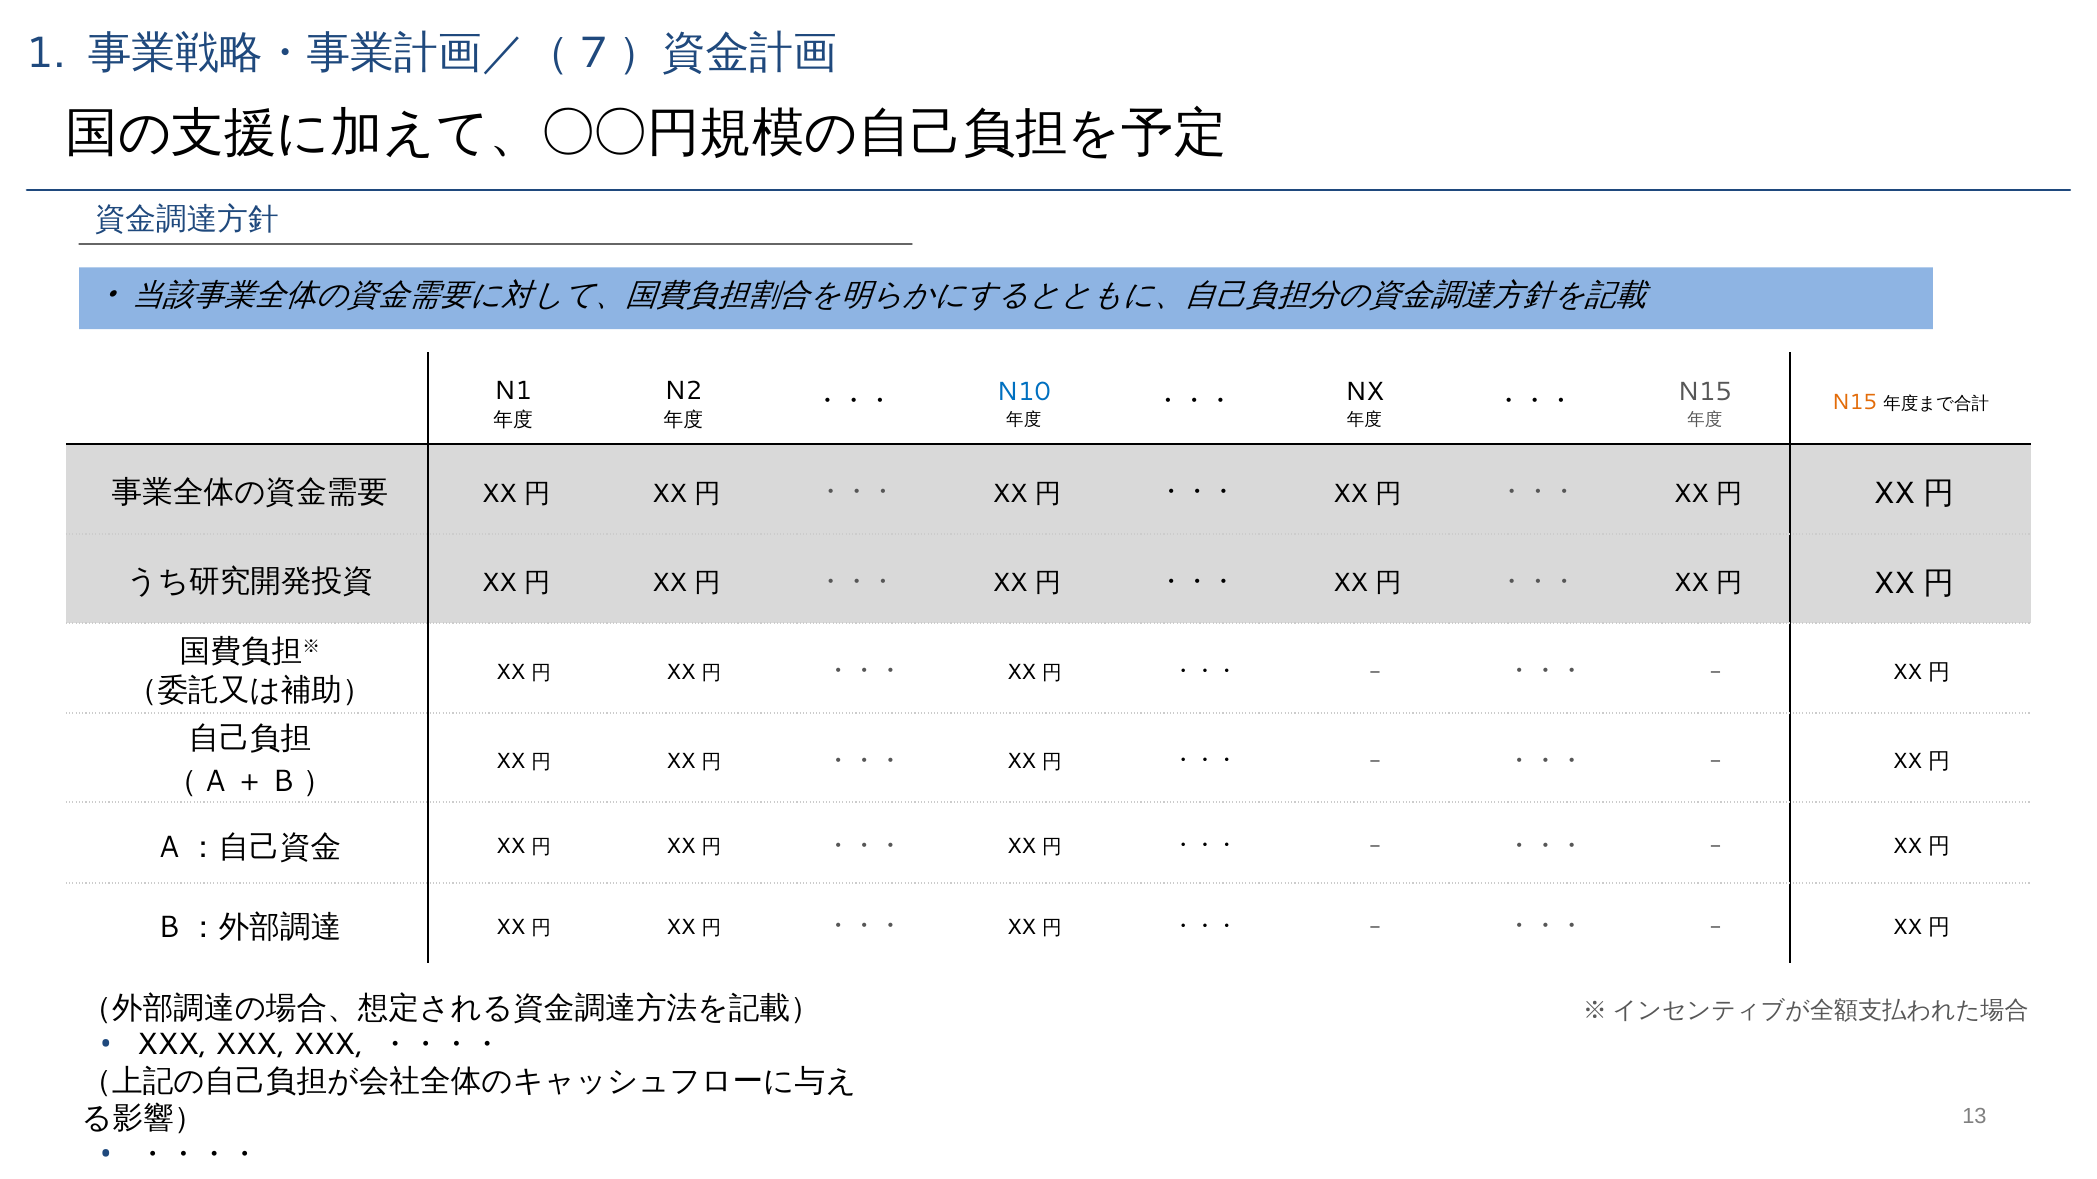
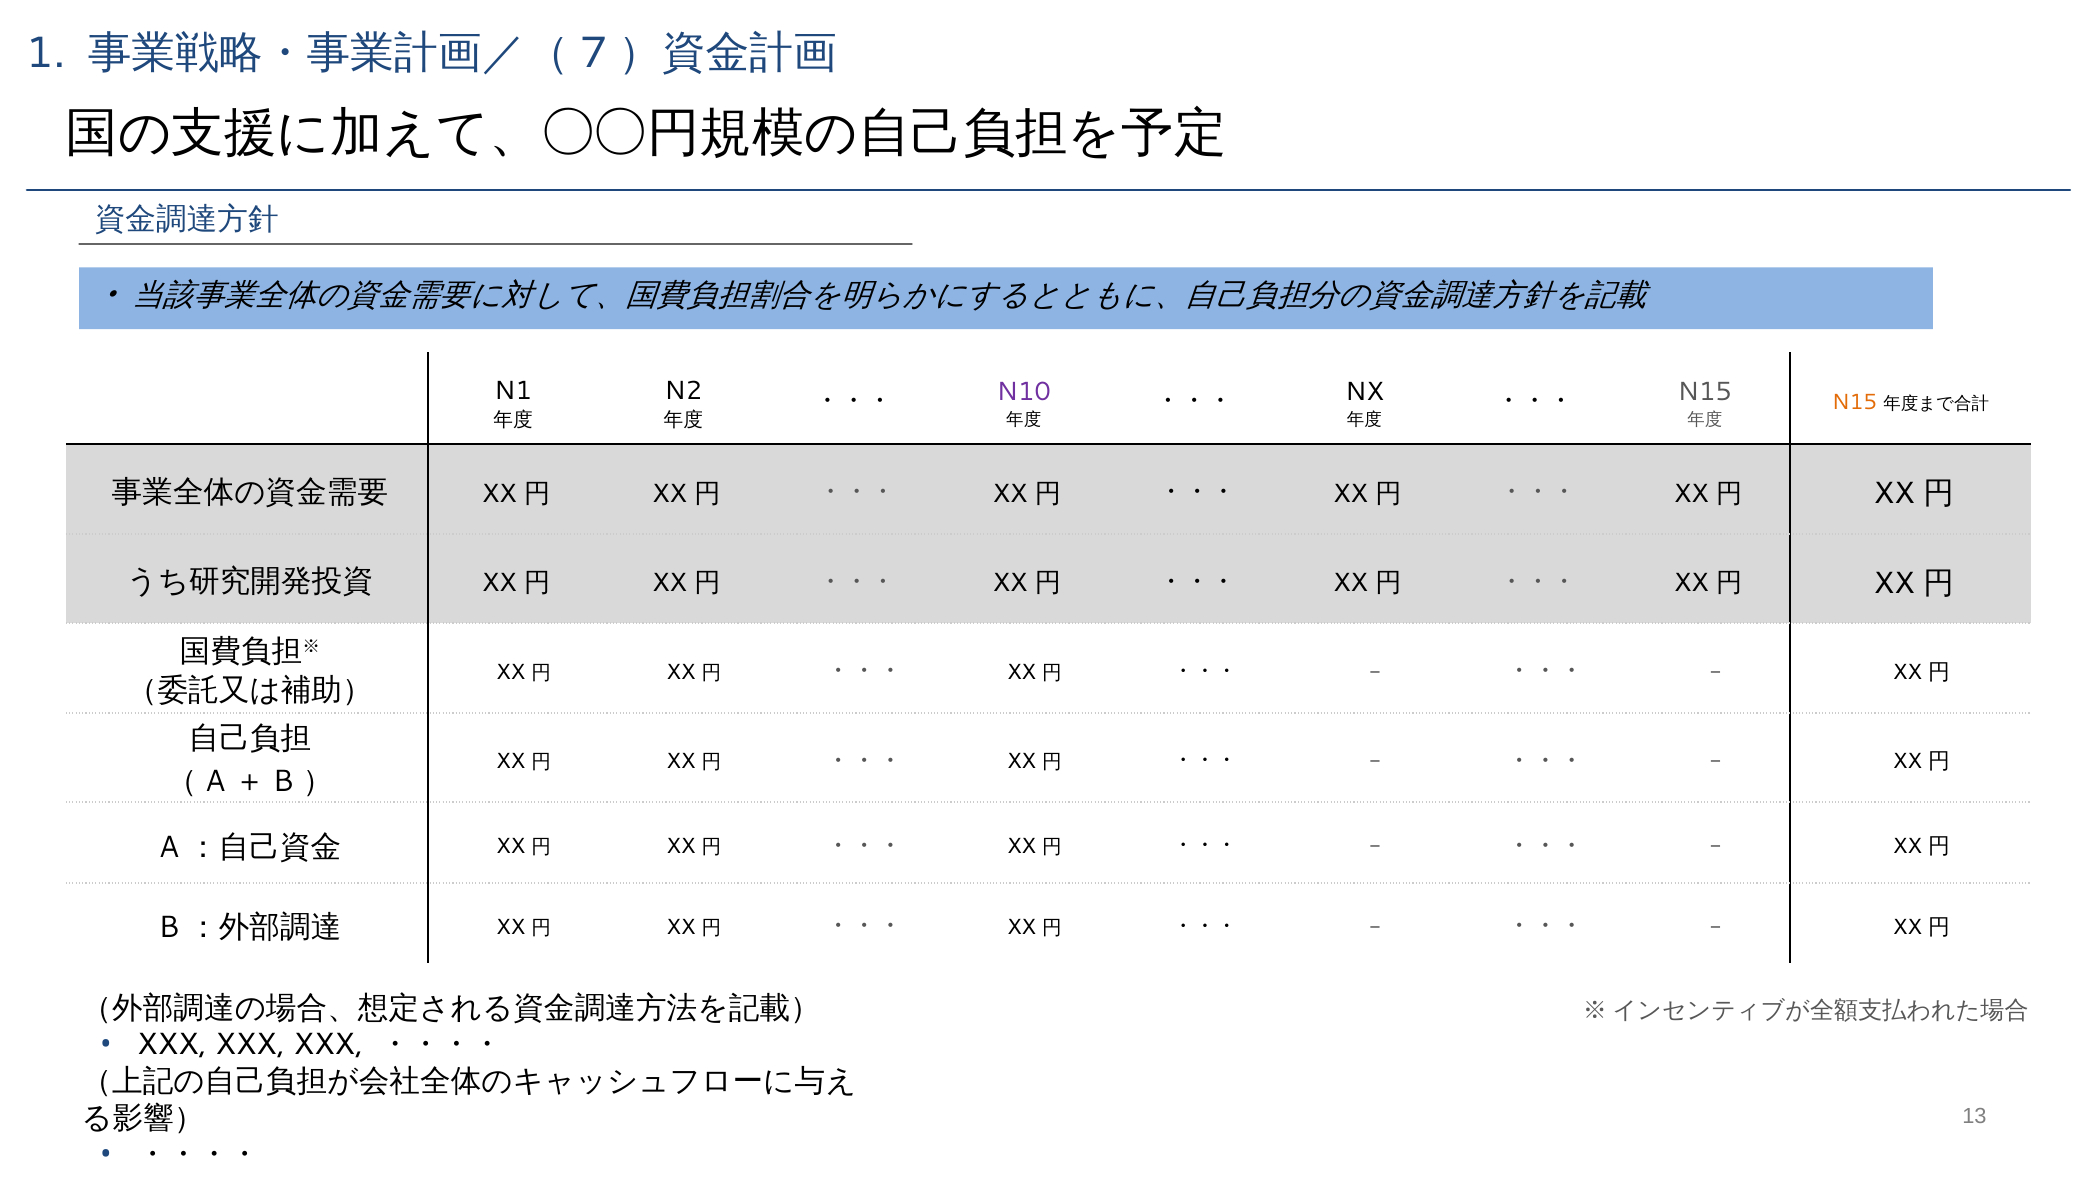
N10 colour: blue -> purple
